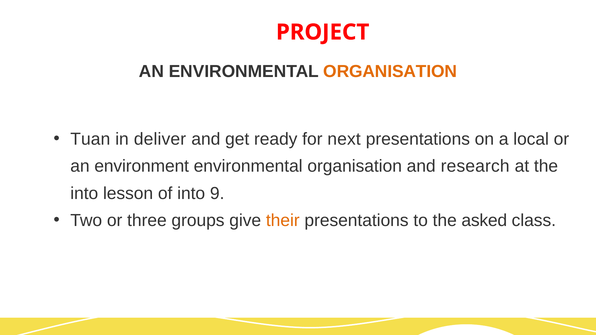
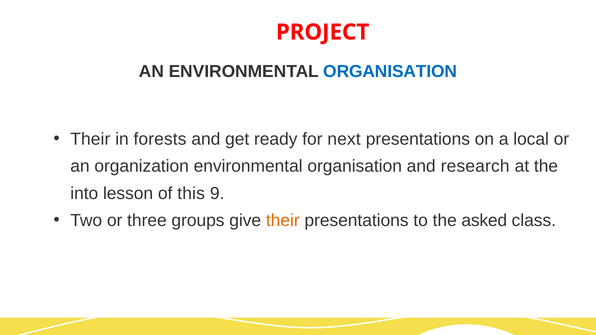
ORGANISATION at (390, 72) colour: orange -> blue
Tuan at (90, 139): Tuan -> Their
deliver: deliver -> forests
environment: environment -> organization
of into: into -> this
